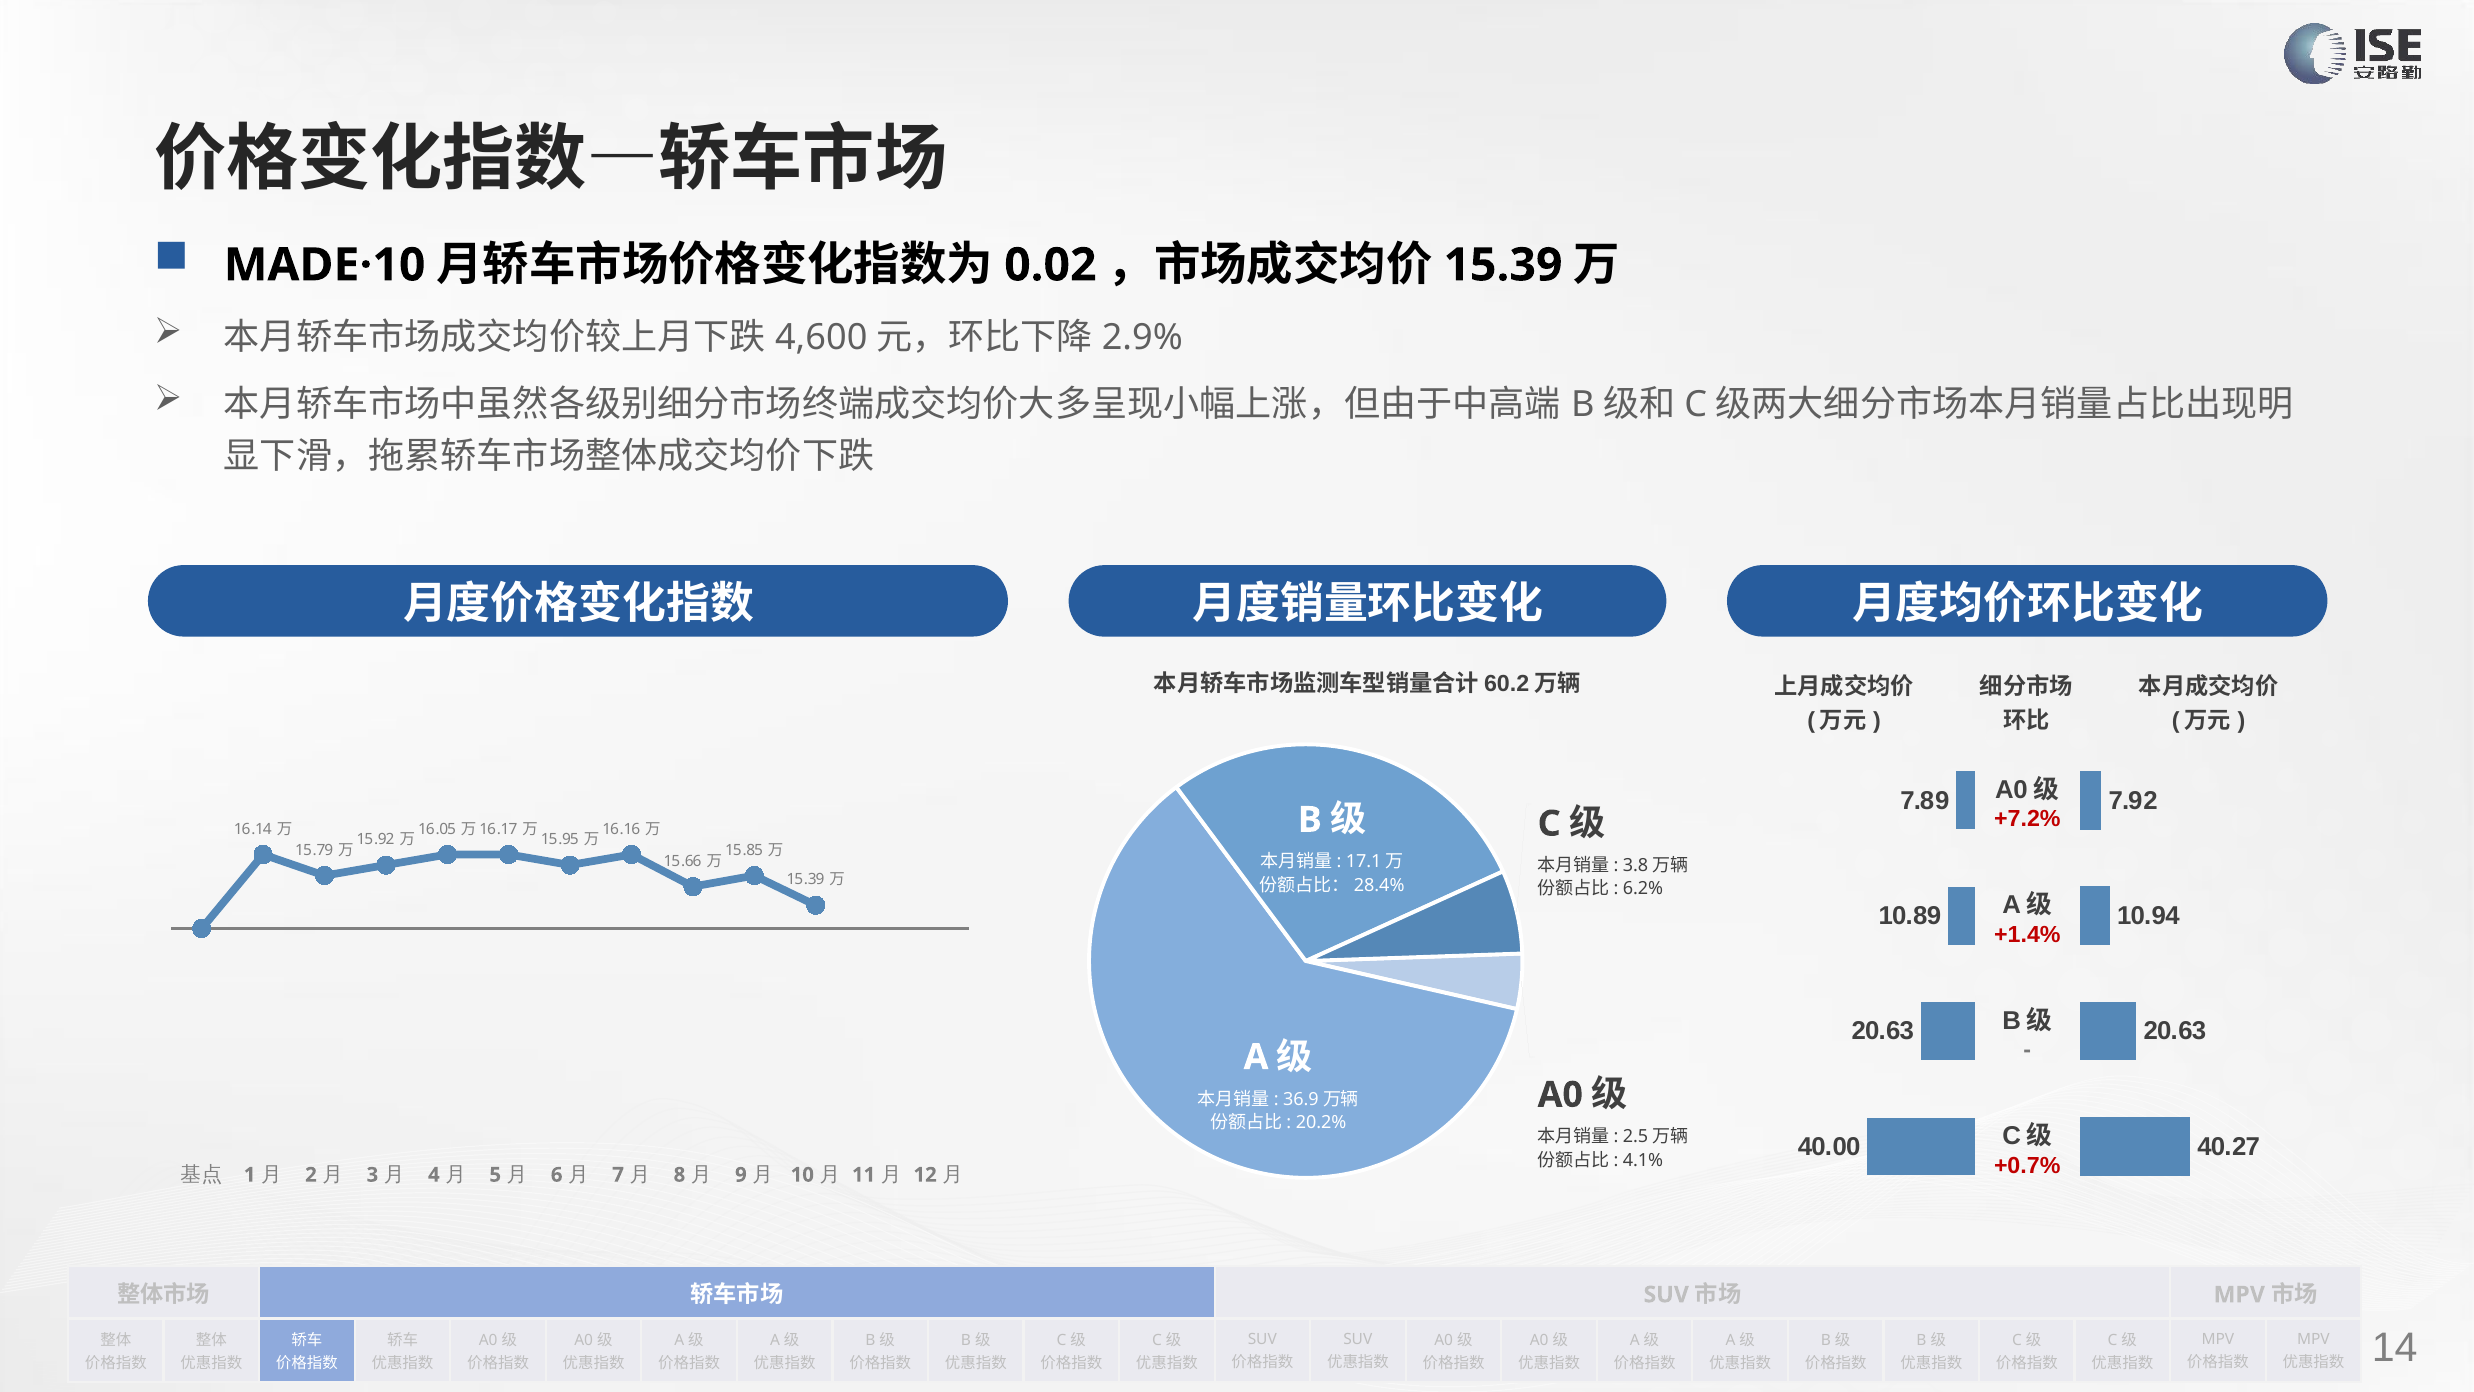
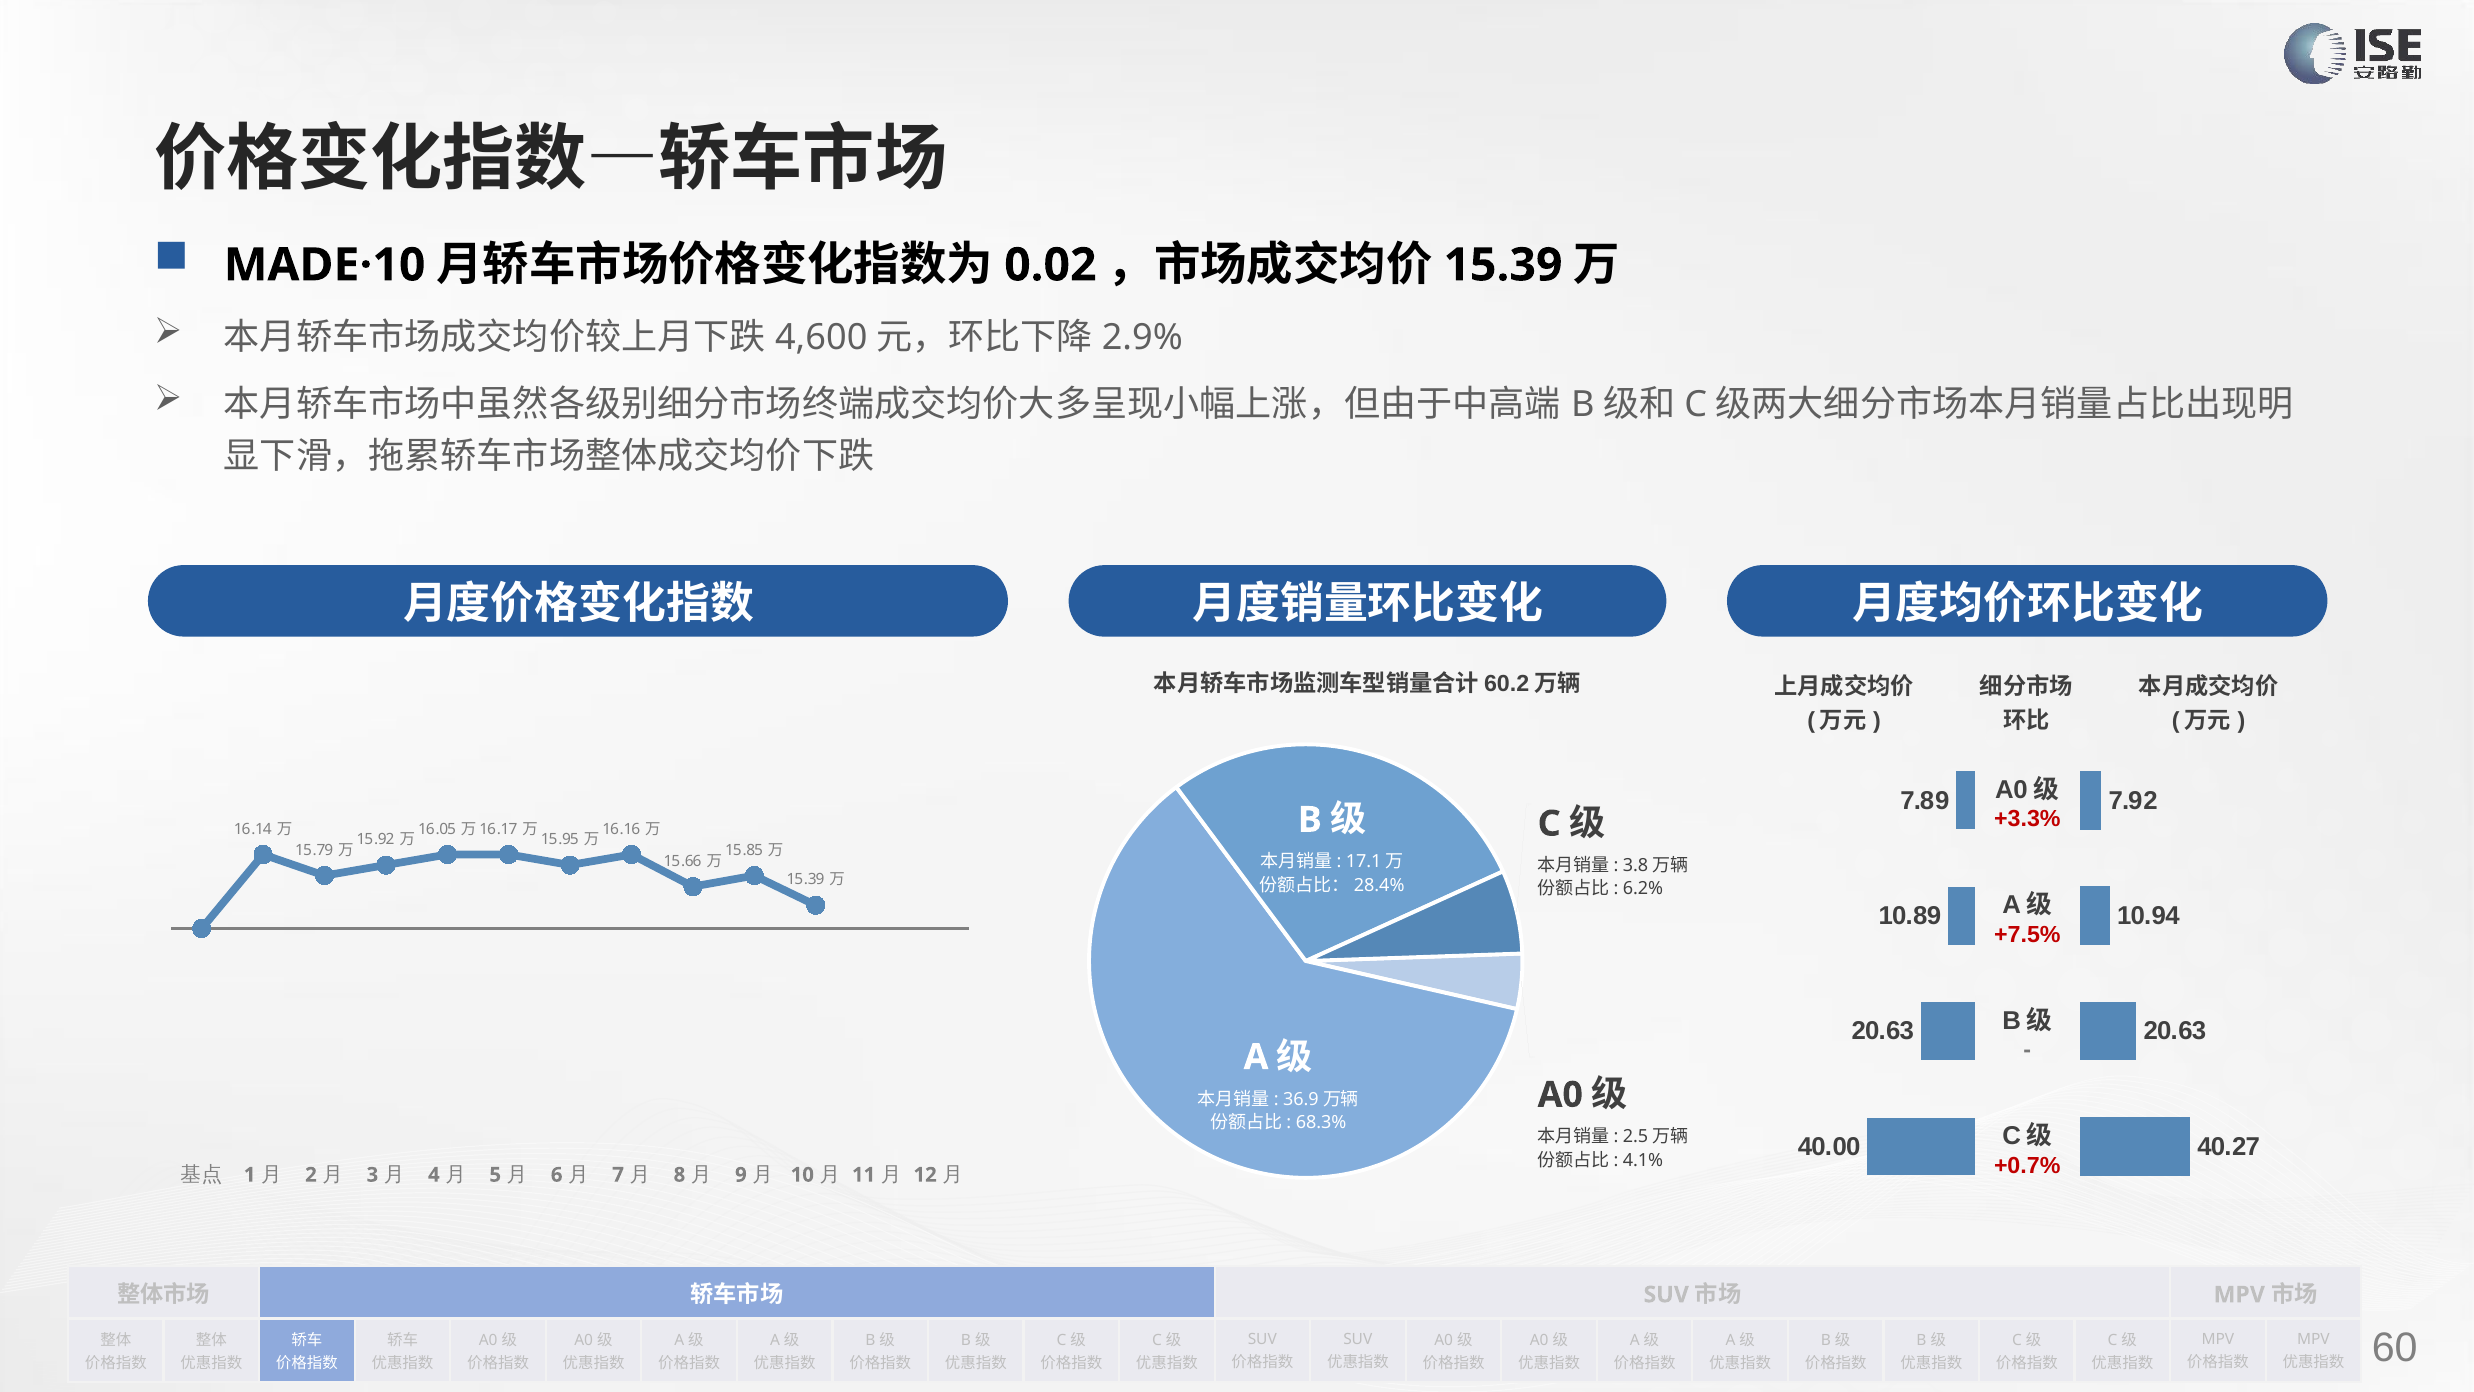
+7.2%: +7.2% -> +3.3%
+1.4%: +1.4% -> +7.5%
20.2%: 20.2% -> 68.3%
14: 14 -> 60
